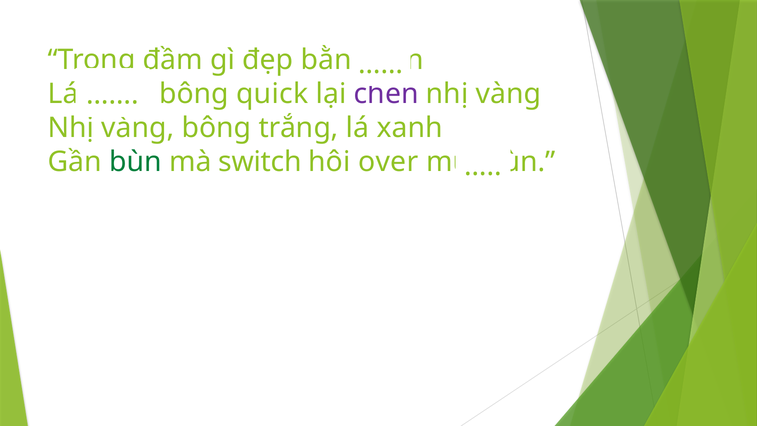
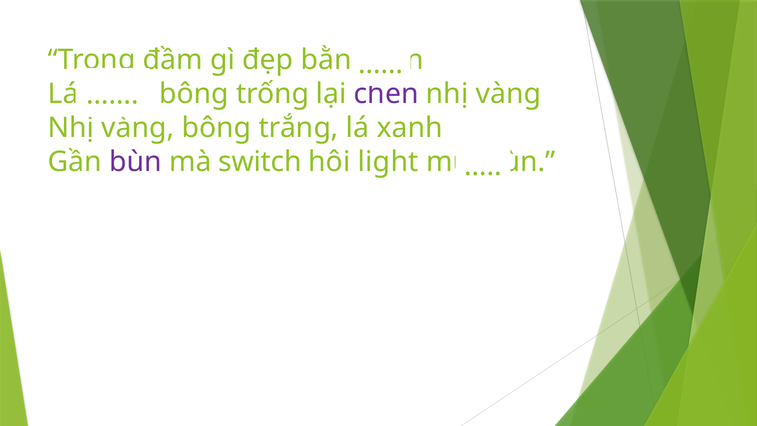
quick: quick -> trống
bùn at (135, 162) colour: green -> purple
over: over -> light
